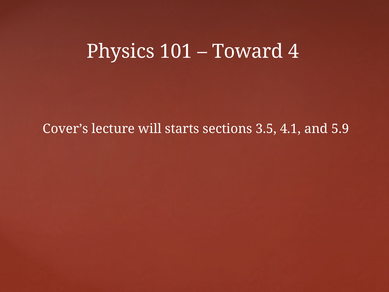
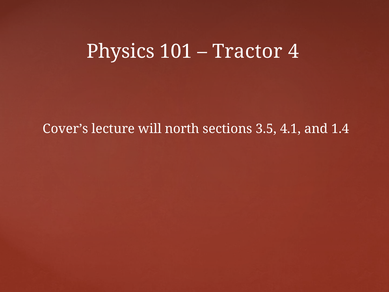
Toward: Toward -> Tractor
starts: starts -> north
5.9: 5.9 -> 1.4
